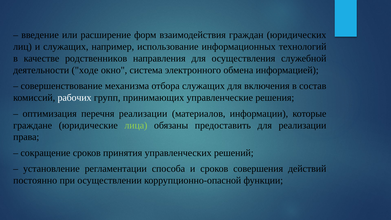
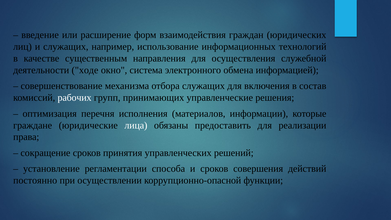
родственников: родственников -> существенным
перечня реализации: реализации -> исполнения
лица colour: light green -> white
